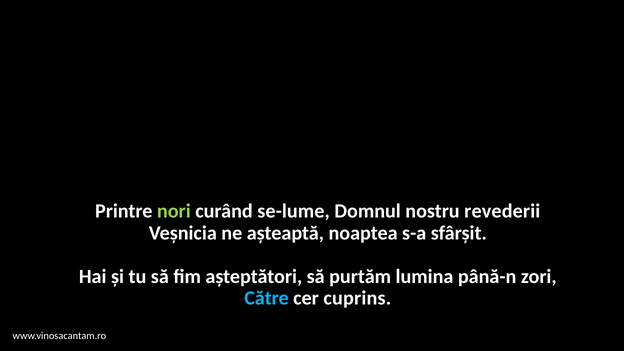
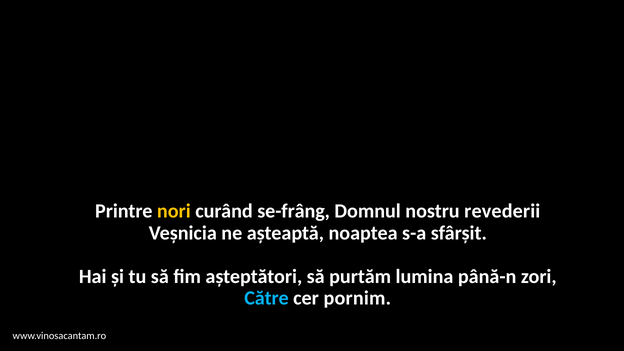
nori colour: light green -> yellow
se-lume: se-lume -> se-frâng
cuprins: cuprins -> pornim
